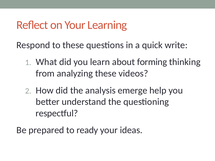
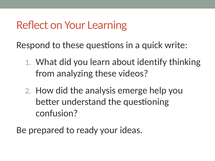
forming: forming -> identify
respectful: respectful -> confusion
